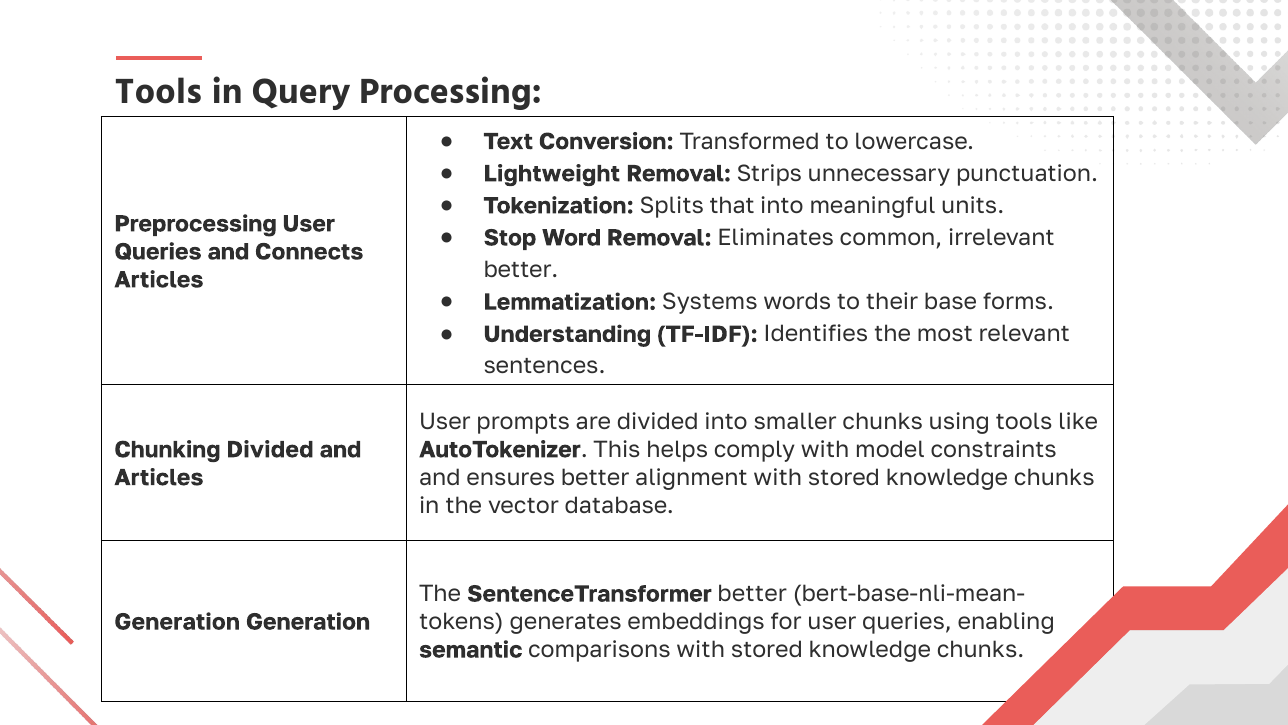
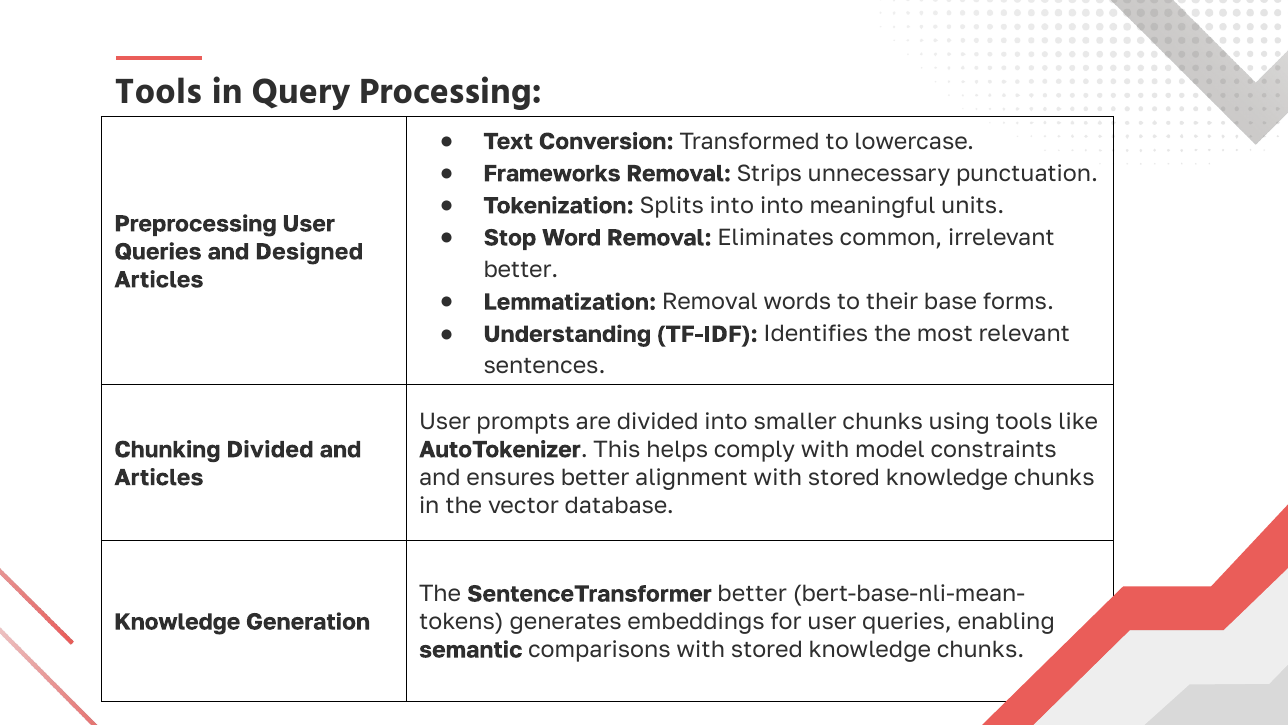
Lightweight: Lightweight -> Frameworks
Splits that: that -> into
Connects: Connects -> Designed
Lemmatization Systems: Systems -> Removal
Generation at (177, 621): Generation -> Knowledge
